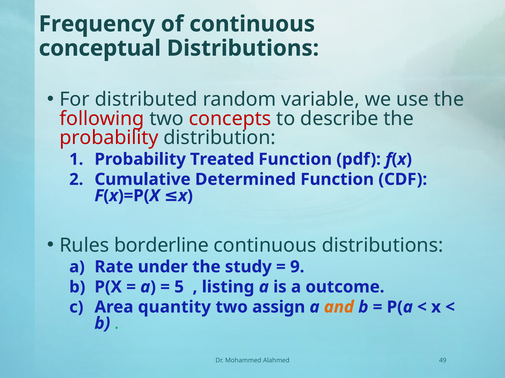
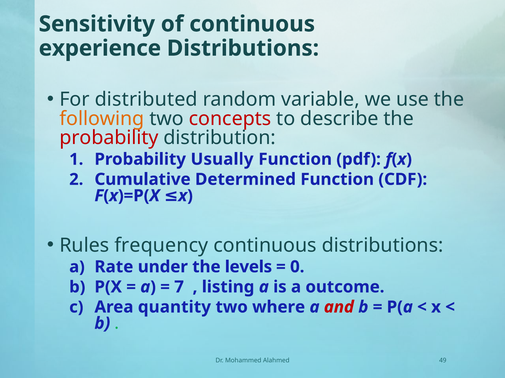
Frequency: Frequency -> Sensitivity
conceptual: conceptual -> experience
following colour: red -> orange
Treated: Treated -> Usually
borderline: borderline -> frequency
study: study -> levels
9: 9 -> 0
5: 5 -> 7
assign: assign -> where
and colour: orange -> red
